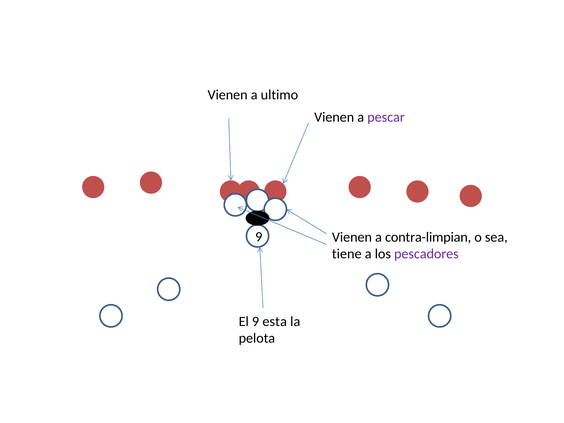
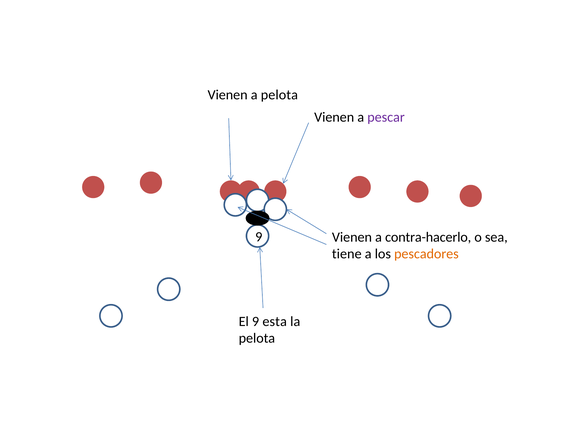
a ultimo: ultimo -> pelota
contra-limpian: contra-limpian -> contra-hacerlo
pescadores colour: purple -> orange
